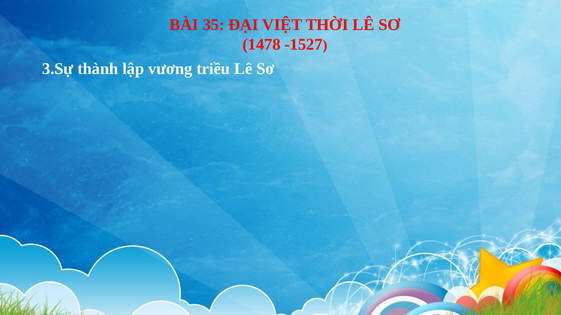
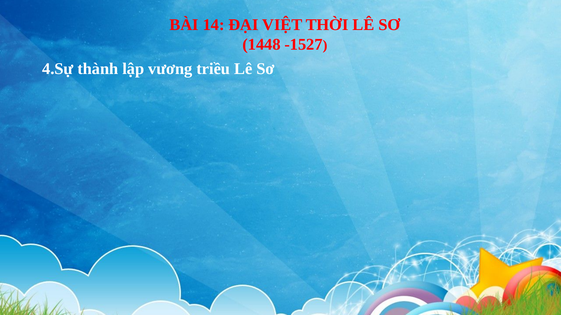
35: 35 -> 14
1478: 1478 -> 1448
3.Sự: 3.Sự -> 4.Sự
